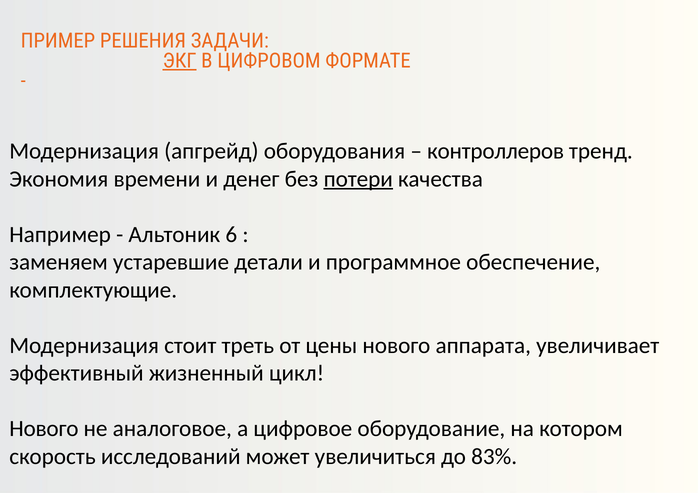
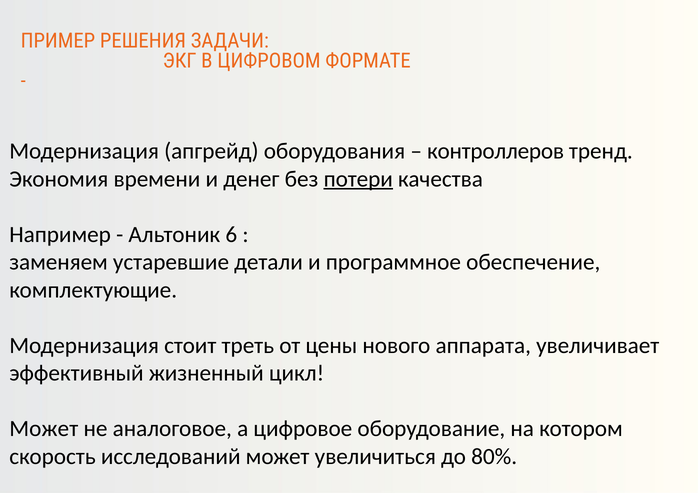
ЭКГ underline: present -> none
Нового at (44, 429): Нового -> Может
83%: 83% -> 80%
